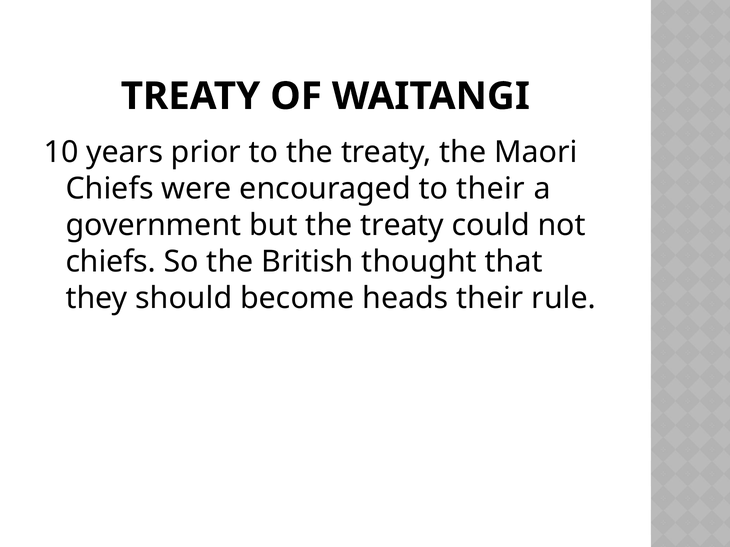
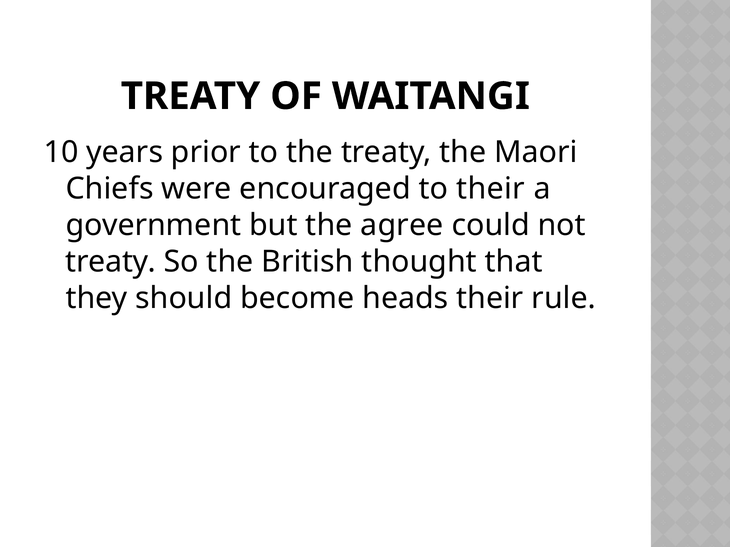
but the treaty: treaty -> agree
chiefs at (111, 262): chiefs -> treaty
